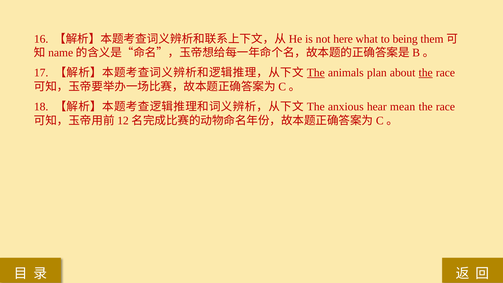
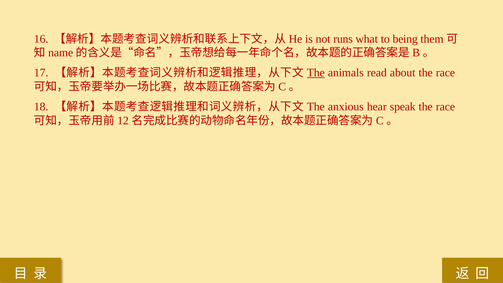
here: here -> runs
plan: plan -> read
the at (426, 73) underline: present -> none
mean: mean -> speak
